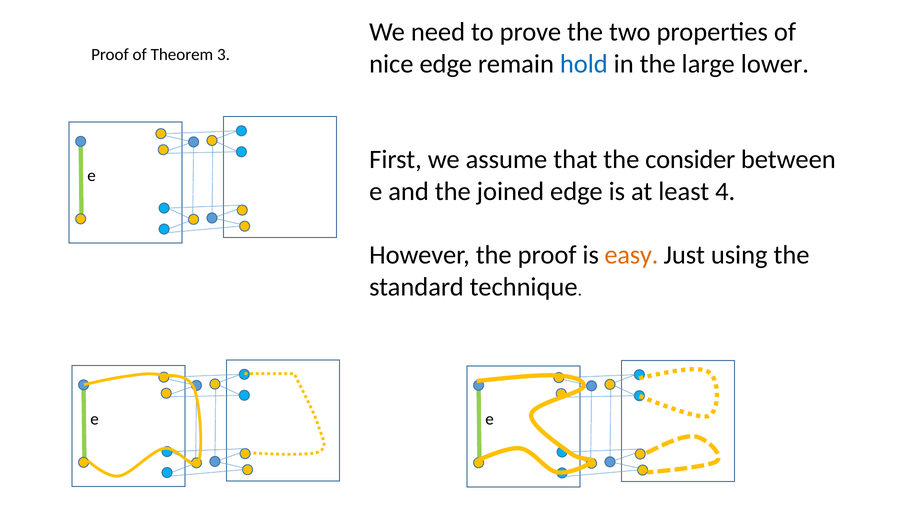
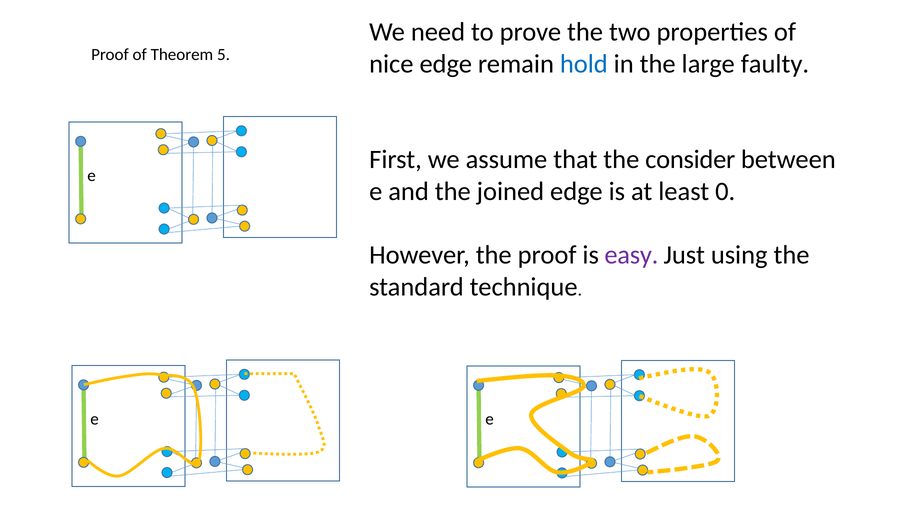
3: 3 -> 5
lower: lower -> faulty
4: 4 -> 0
easy colour: orange -> purple
